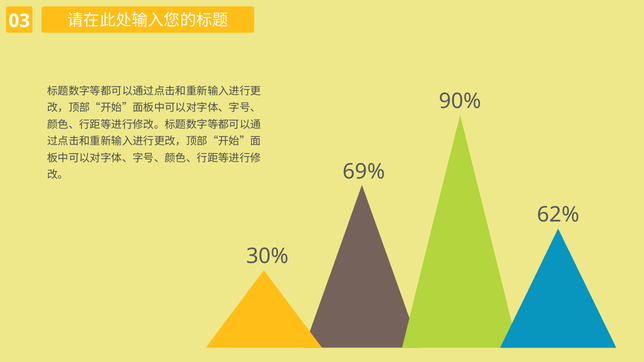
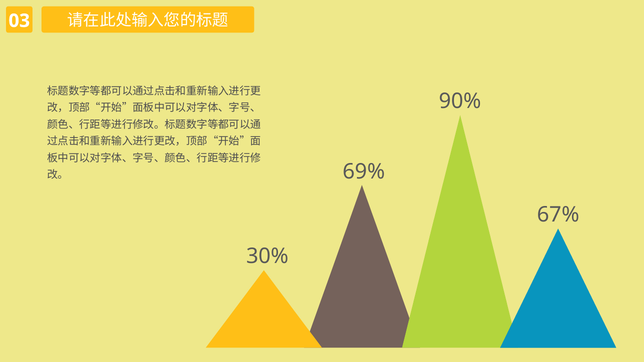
62%: 62% -> 67%
